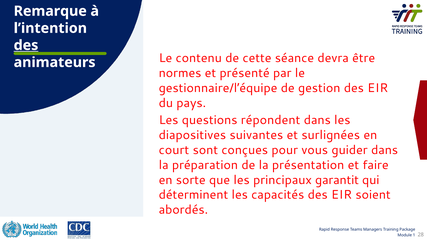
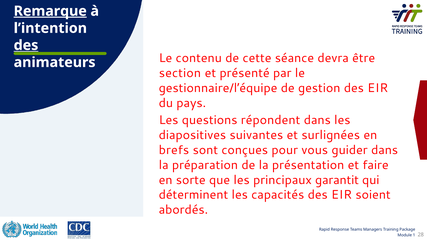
Remarque underline: none -> present
normes: normes -> section
court: court -> brefs
